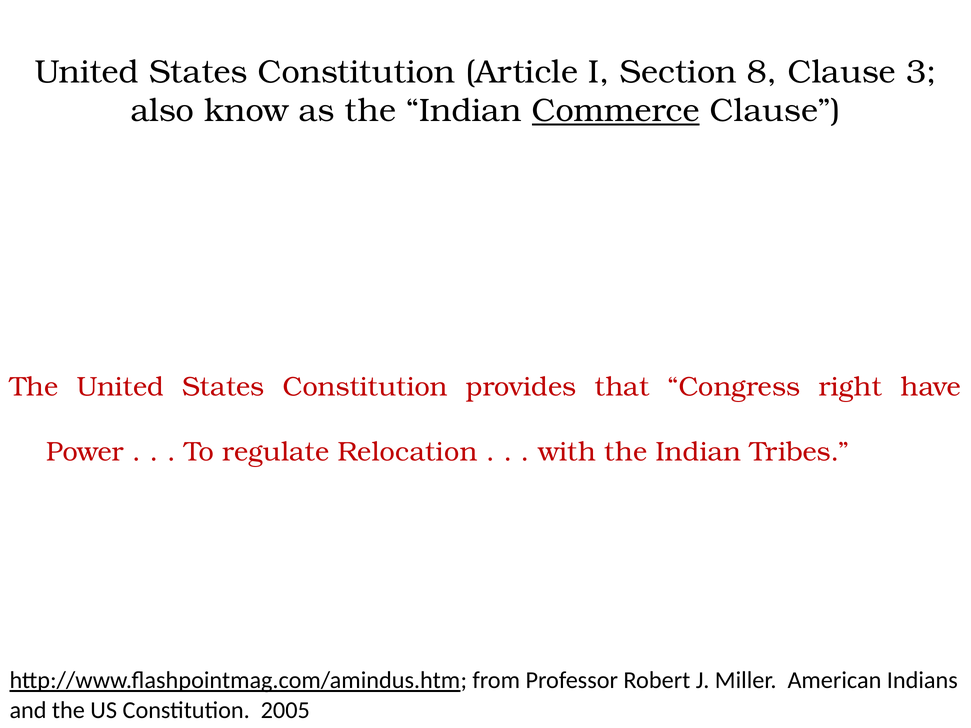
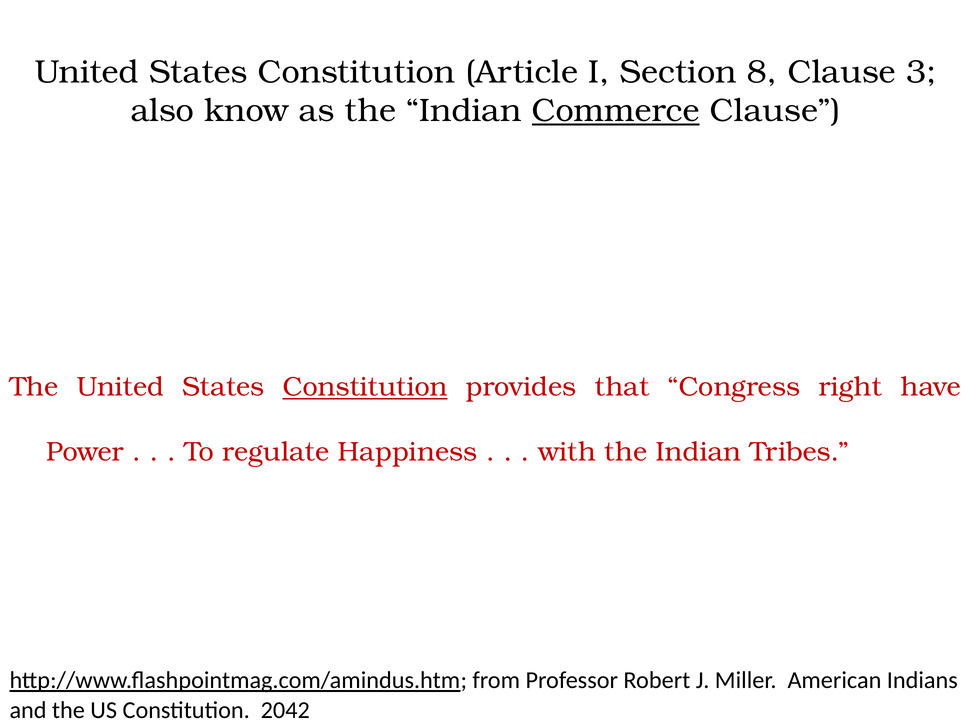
Constitution at (365, 387) underline: none -> present
Relocation: Relocation -> Happiness
2005: 2005 -> 2042
